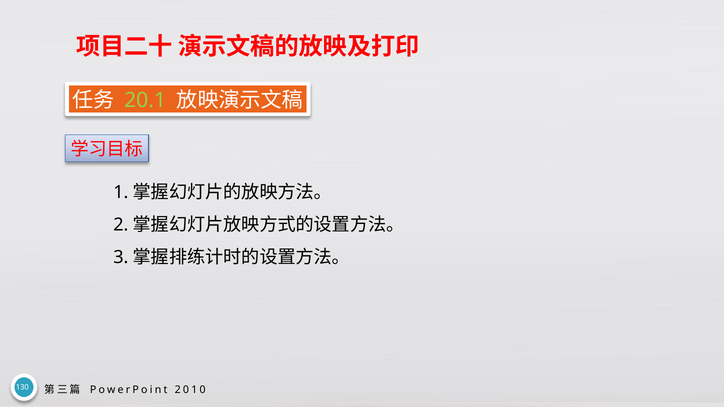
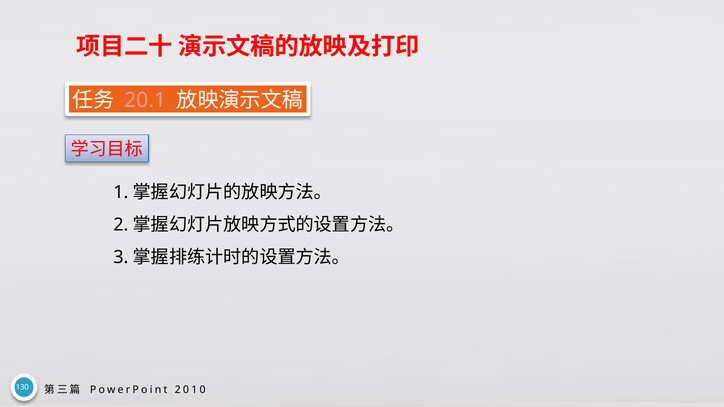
20.1 colour: light green -> pink
